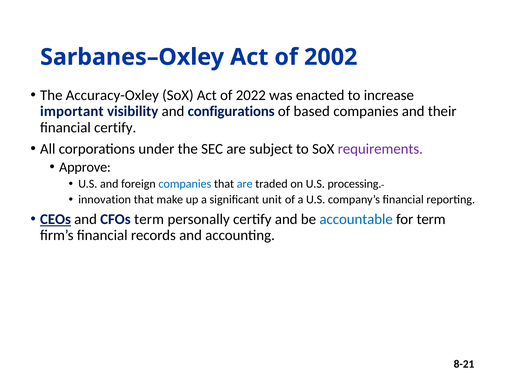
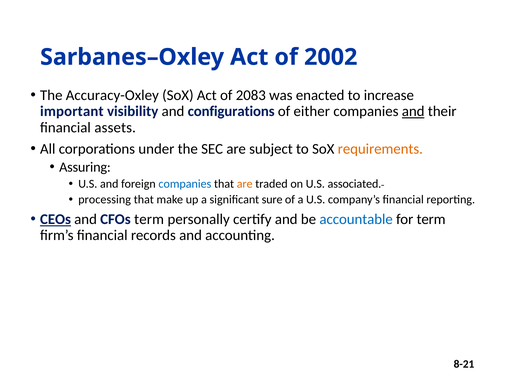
2022: 2022 -> 2083
based: based -> either
and at (413, 111) underline: none -> present
financial certify: certify -> assets
requirements colour: purple -> orange
Approve: Approve -> Assuring
are at (245, 184) colour: blue -> orange
processing: processing -> associated
innovation: innovation -> processing
unit: unit -> sure
